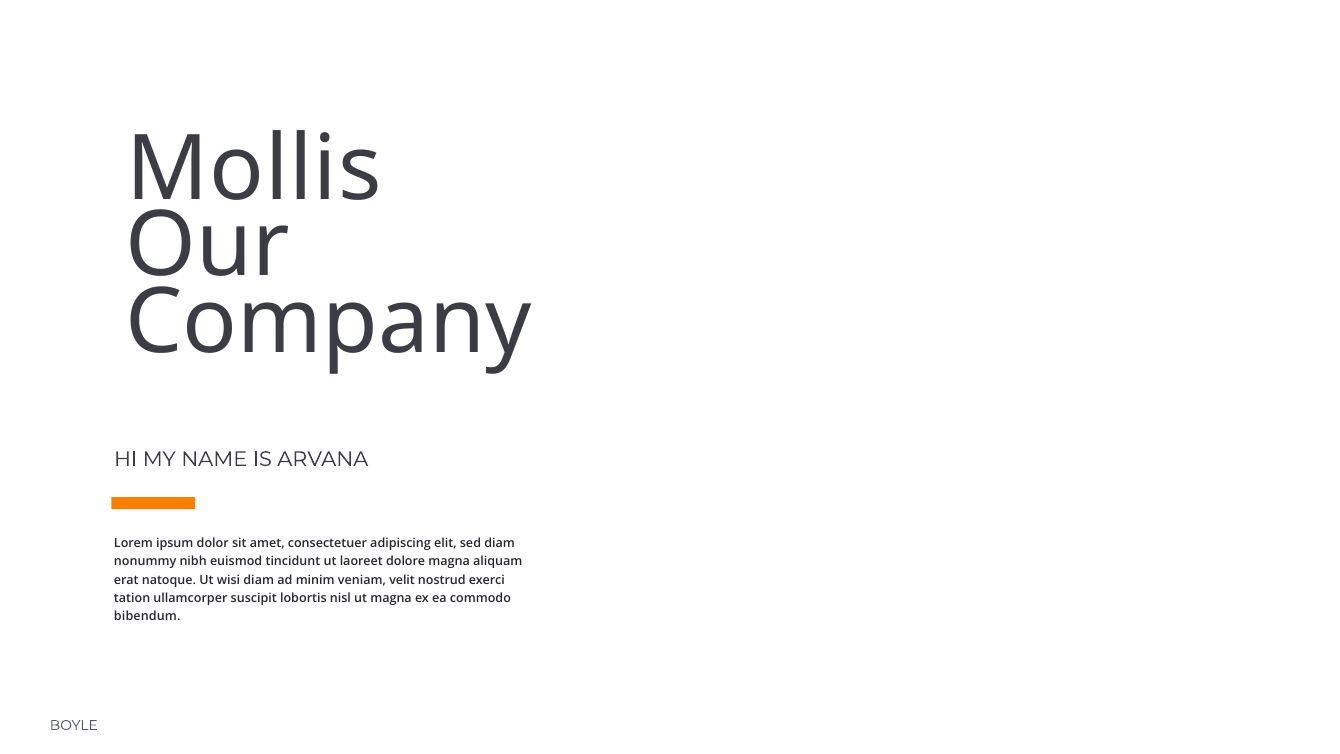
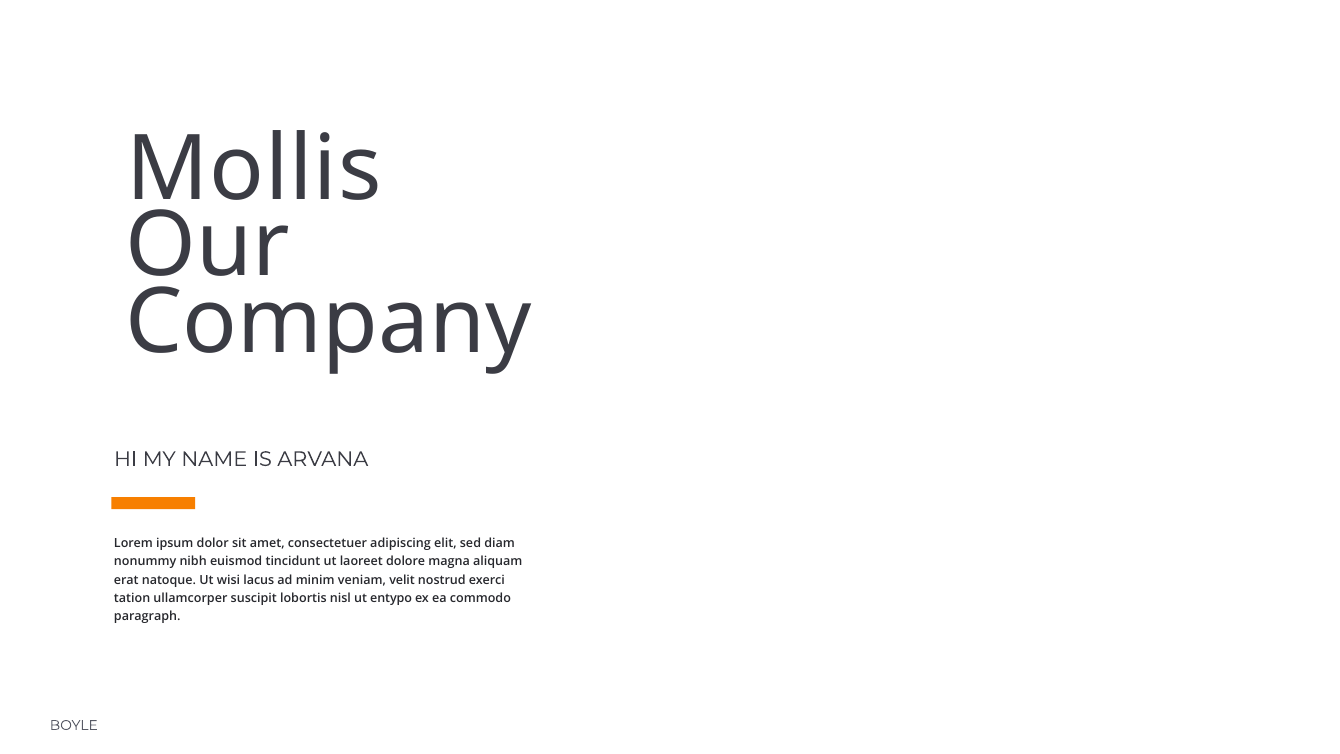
wisi diam: diam -> lacus
ut magna: magna -> entypo
bibendum: bibendum -> paragraph
